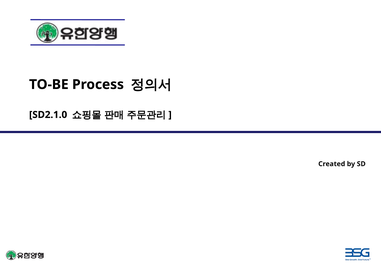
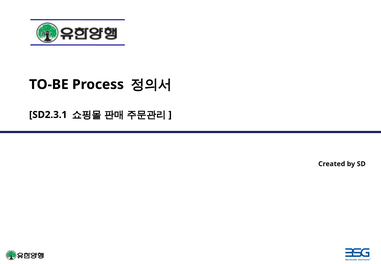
SD2.1.0: SD2.1.0 -> SD2.3.1
